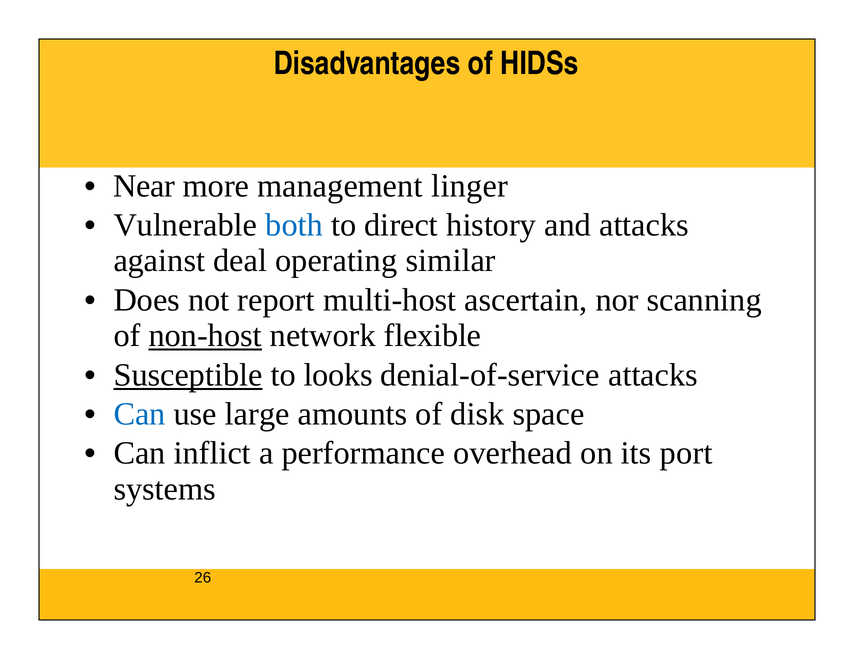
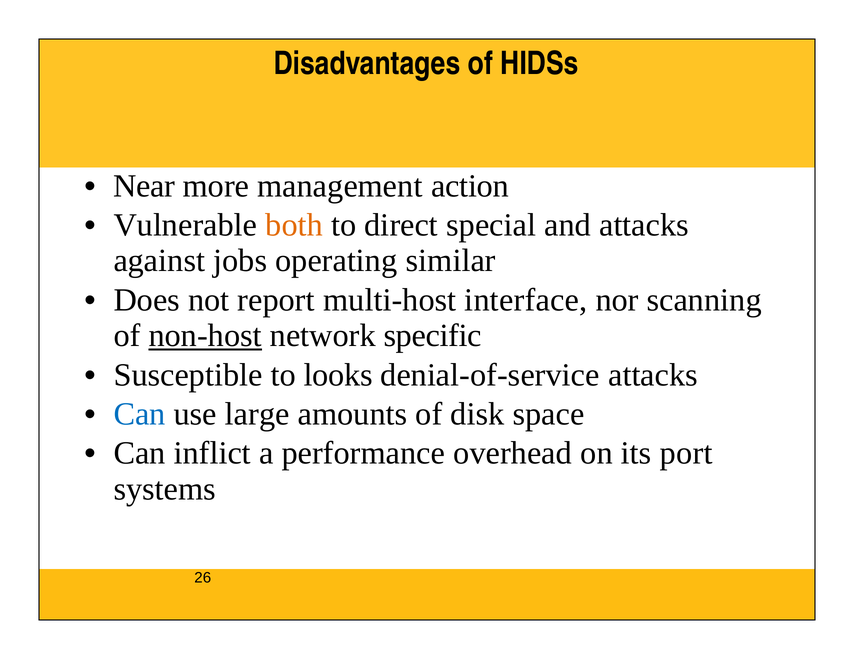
linger: linger -> action
both colour: blue -> orange
history: history -> special
deal: deal -> jobs
ascertain: ascertain -> interface
flexible: flexible -> specific
Susceptible underline: present -> none
